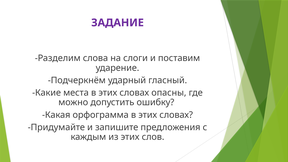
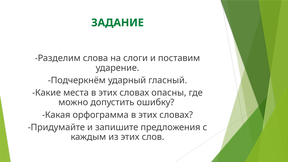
ЗАДАНИЕ colour: purple -> green
